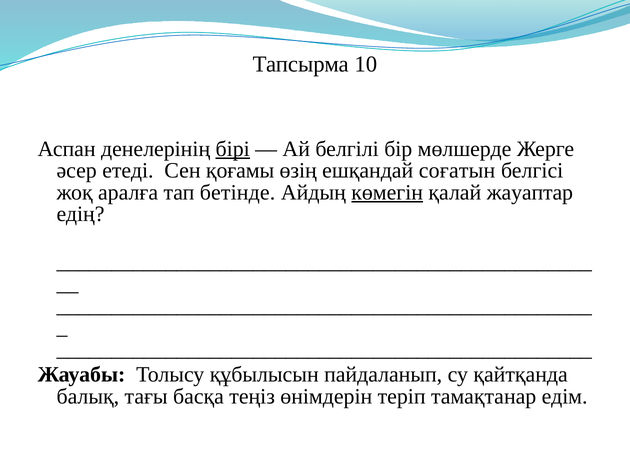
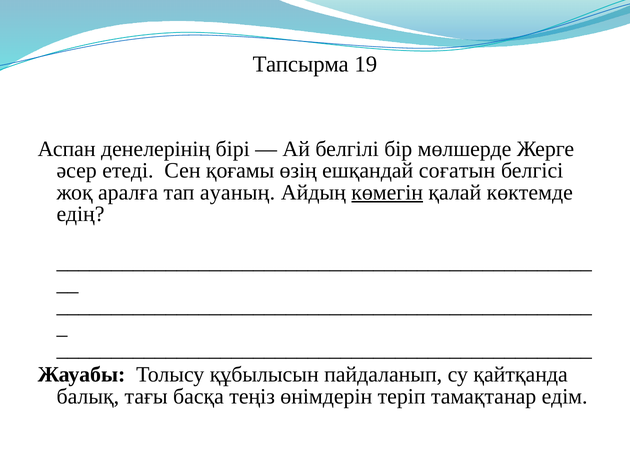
10: 10 -> 19
бірі underline: present -> none
бетінде: бетінде -> ауаның
жауаптар: жауаптар -> көктемде
